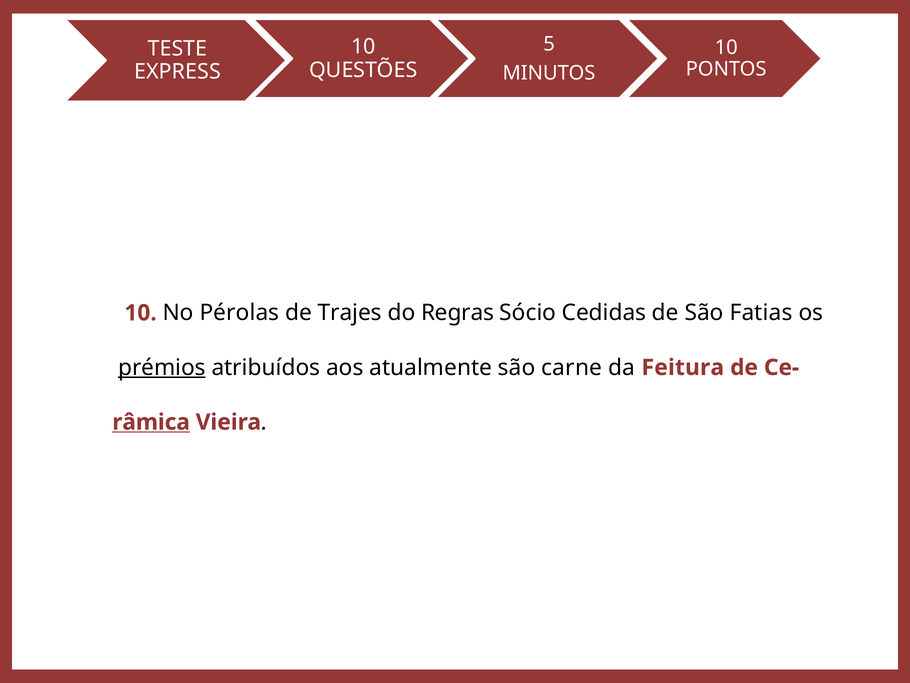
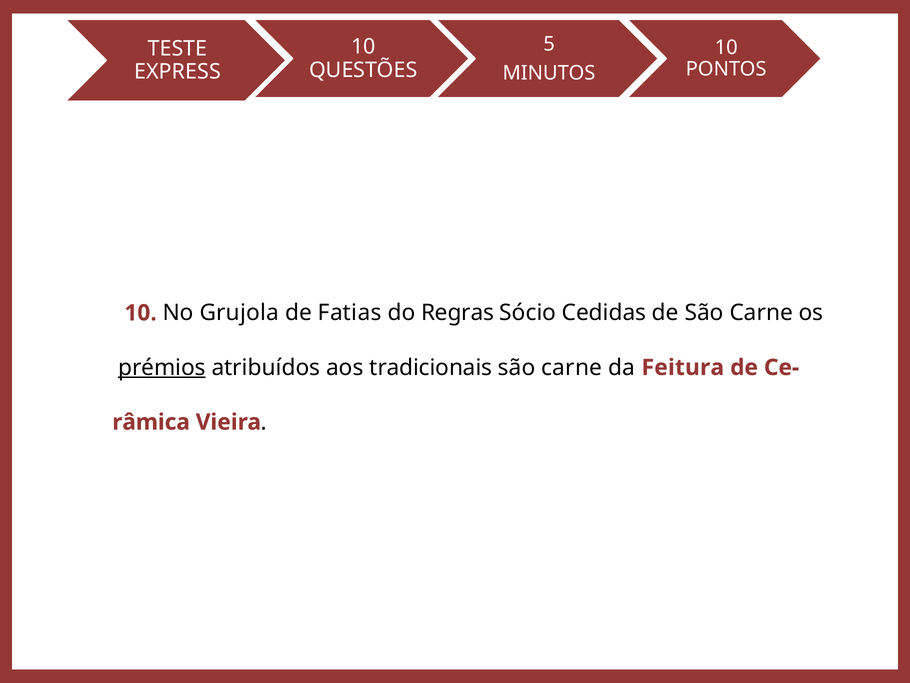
Pérolas: Pérolas -> Grujola
Trajes: Trajes -> Fatias
de São Fatias: Fatias -> Carne
atualmente: atualmente -> tradicionais
râmica underline: present -> none
